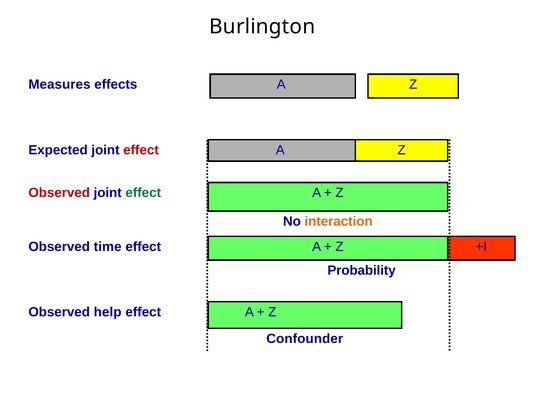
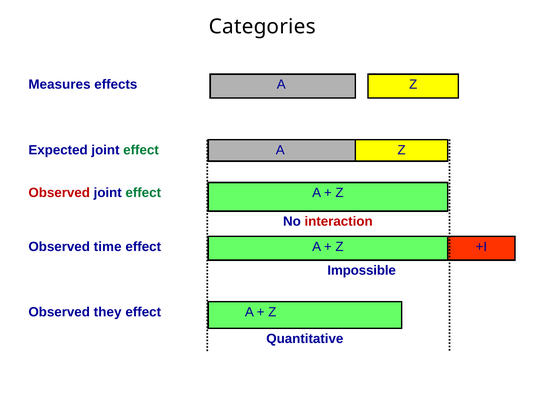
Burlington: Burlington -> Categories
effect at (141, 150) colour: red -> green
interaction colour: orange -> red
Probability: Probability -> Impossible
help: help -> they
Confounder: Confounder -> Quantitative
